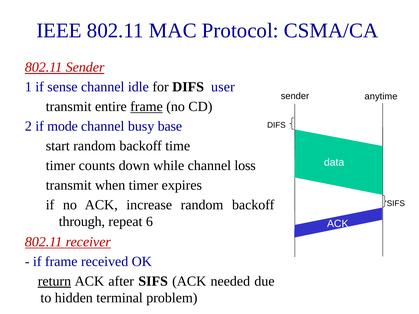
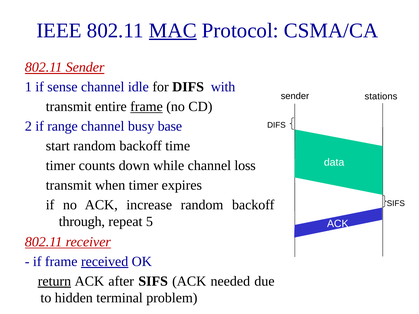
MAC underline: none -> present
user: user -> with
anytime: anytime -> stations
mode: mode -> range
6: 6 -> 5
received underline: none -> present
